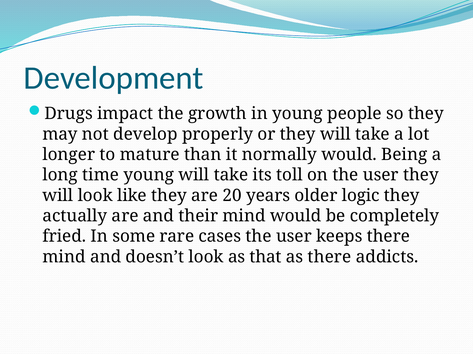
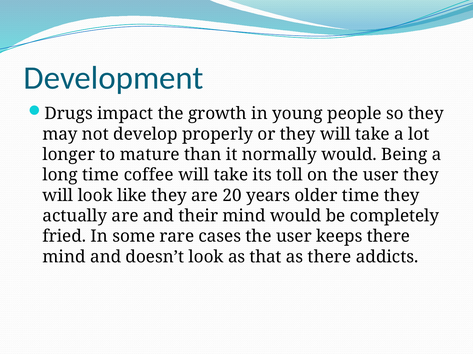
time young: young -> coffee
older logic: logic -> time
